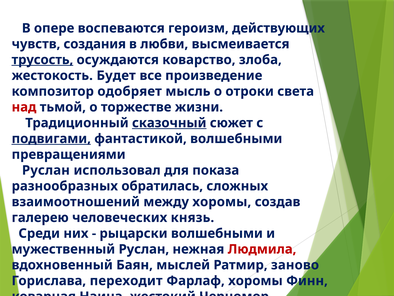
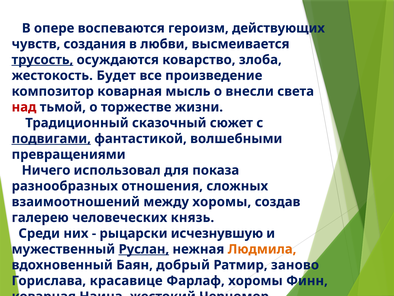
композитор одобряет: одобряет -> коварная
отроки: отроки -> внесли
сказочный underline: present -> none
Руслан at (46, 170): Руслан -> Ничего
обратилась: обратилась -> отношения
рыцарски волшебными: волшебными -> исчезнувшую
Руслан at (144, 249) underline: none -> present
Людмила colour: red -> orange
мыслей: мыслей -> добрый
переходит: переходит -> красавице
